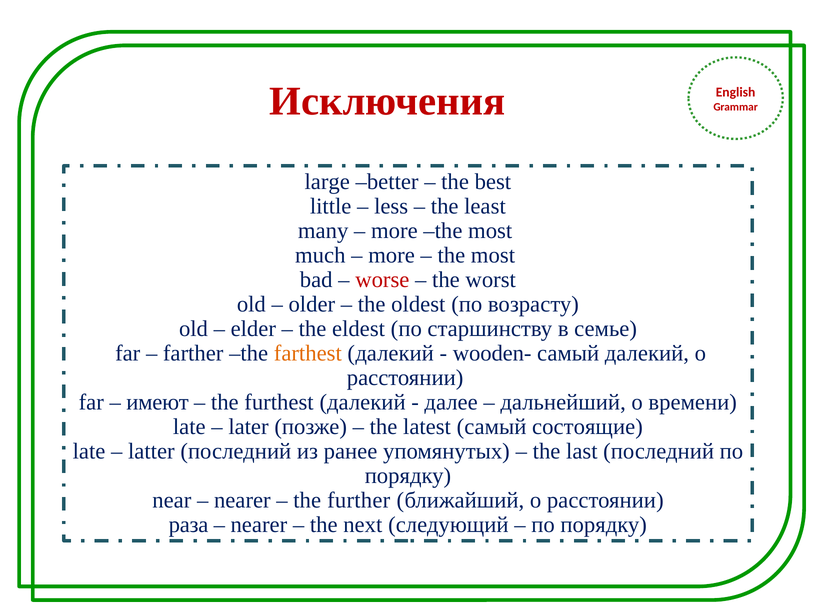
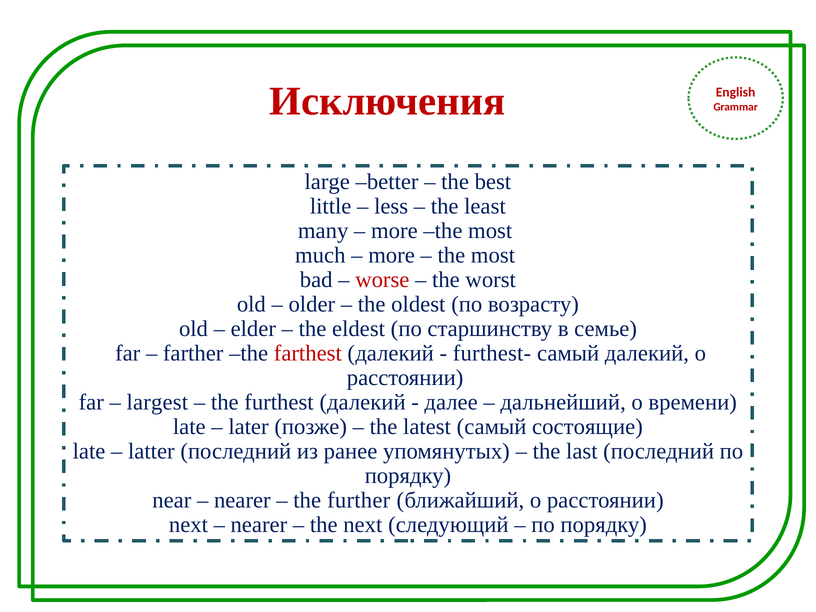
farthest colour: orange -> red
wooden-: wooden- -> furthest-
имеют: имеют -> largest
раза at (189, 525): раза -> next
